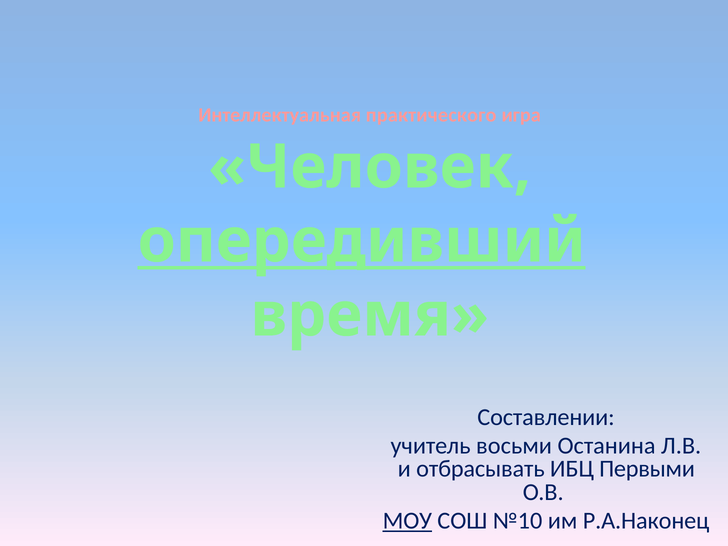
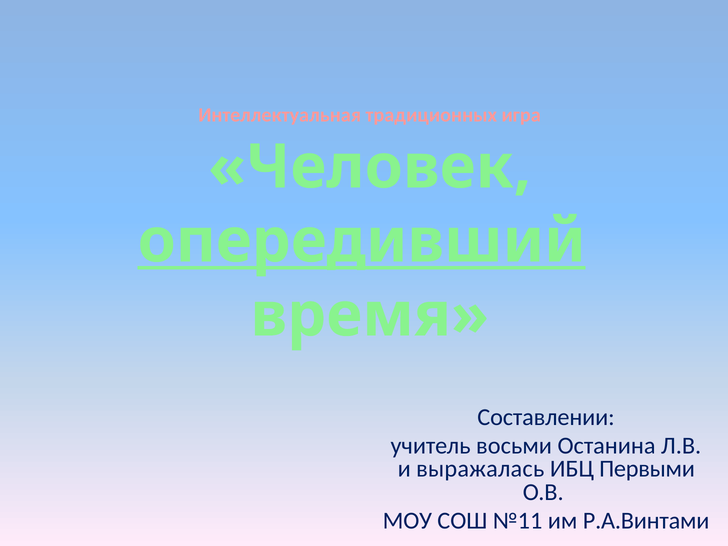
практического: практического -> традиционных
отбрасывать: отбрасывать -> выражалась
МОУ underline: present -> none
№10: №10 -> №11
Р.А.Наконец: Р.А.Наконец -> Р.А.Винтами
